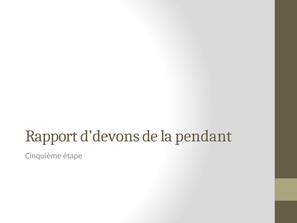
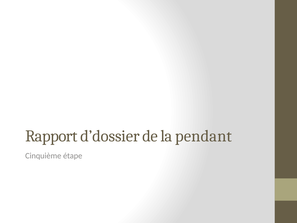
d’devons: d’devons -> d’dossier
